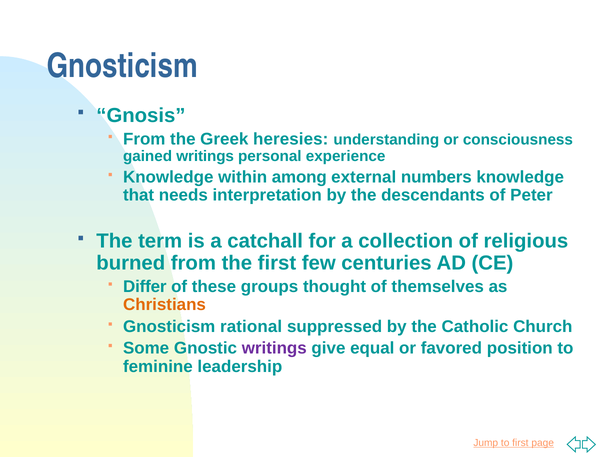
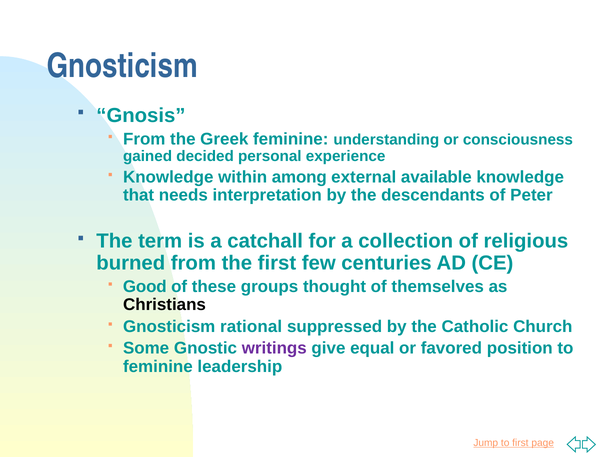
Greek heresies: heresies -> feminine
gained writings: writings -> decided
numbers: numbers -> available
Differ: Differ -> Good
Christians colour: orange -> black
